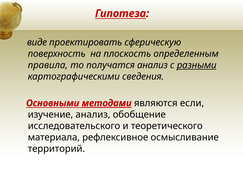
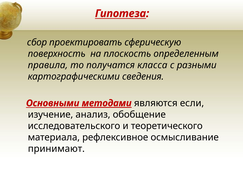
виде: виде -> сбор
получатся анализ: анализ -> класса
разными underline: present -> none
территорий: территорий -> принимают
